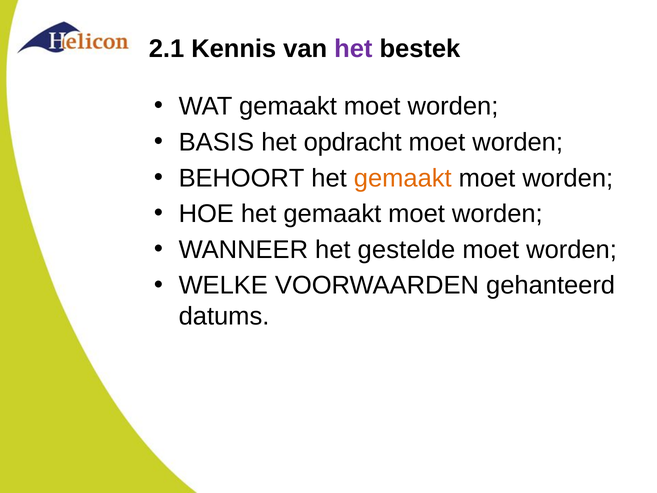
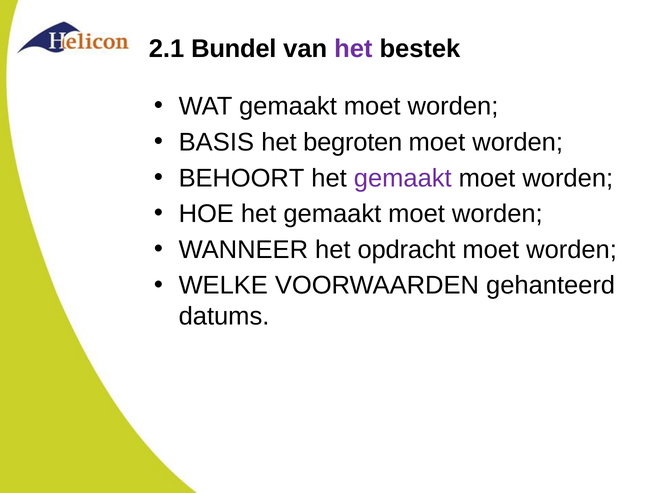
Kennis: Kennis -> Bundel
opdracht: opdracht -> begroten
gemaakt at (403, 178) colour: orange -> purple
gestelde: gestelde -> opdracht
